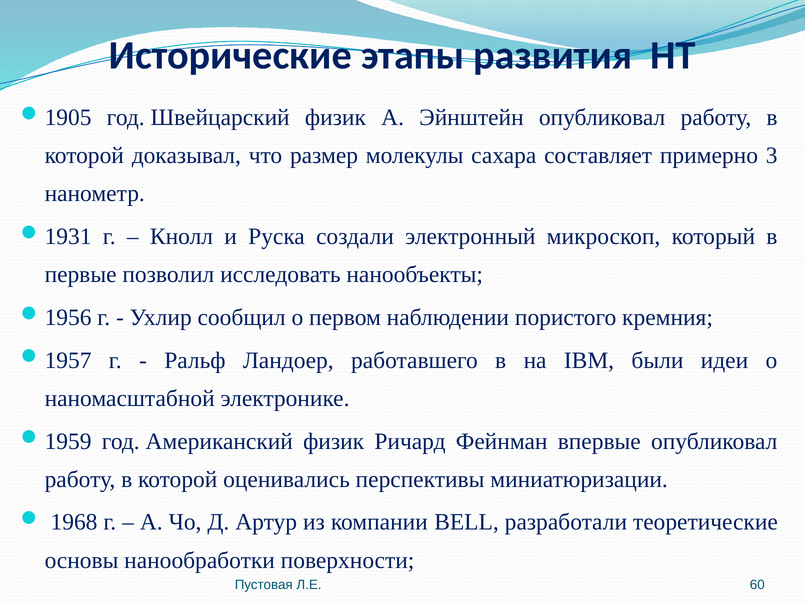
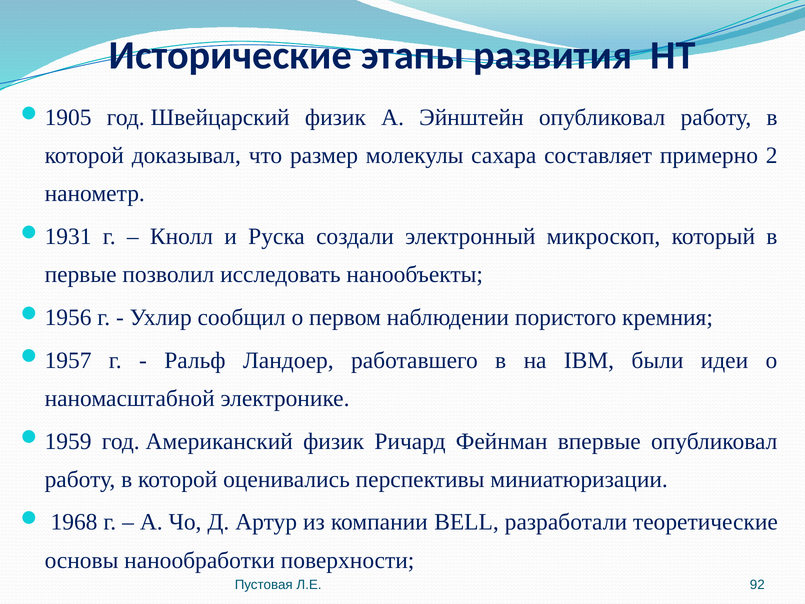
3: 3 -> 2
60: 60 -> 92
